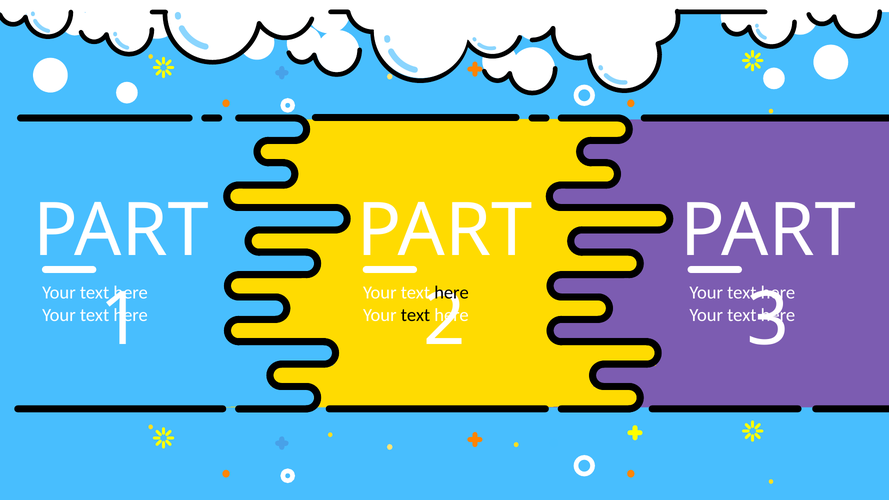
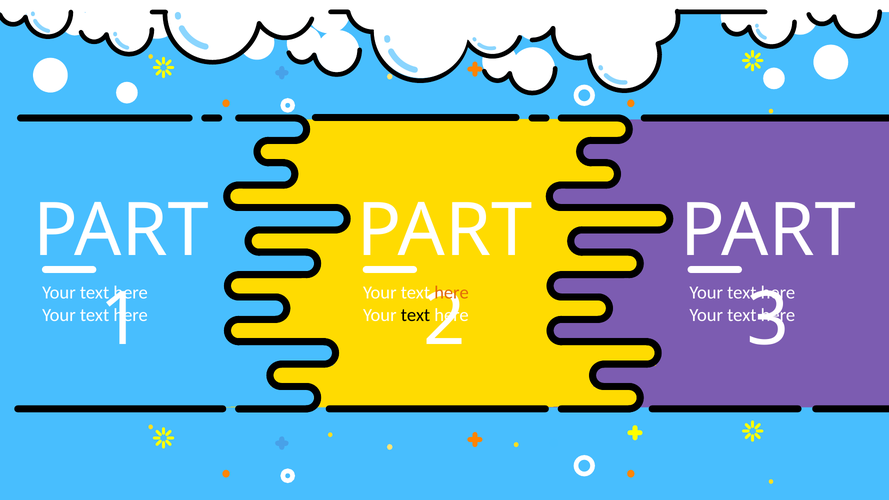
here at (451, 293) colour: black -> orange
